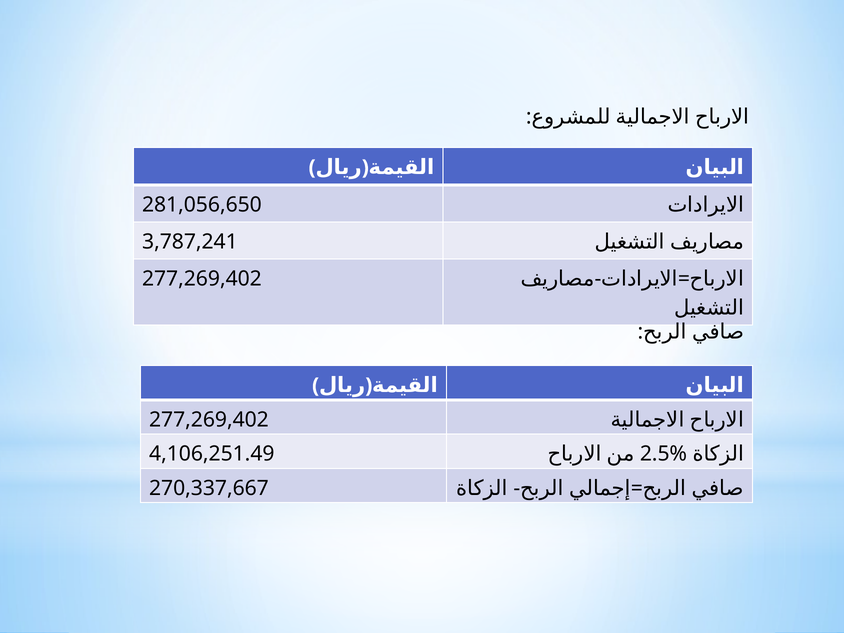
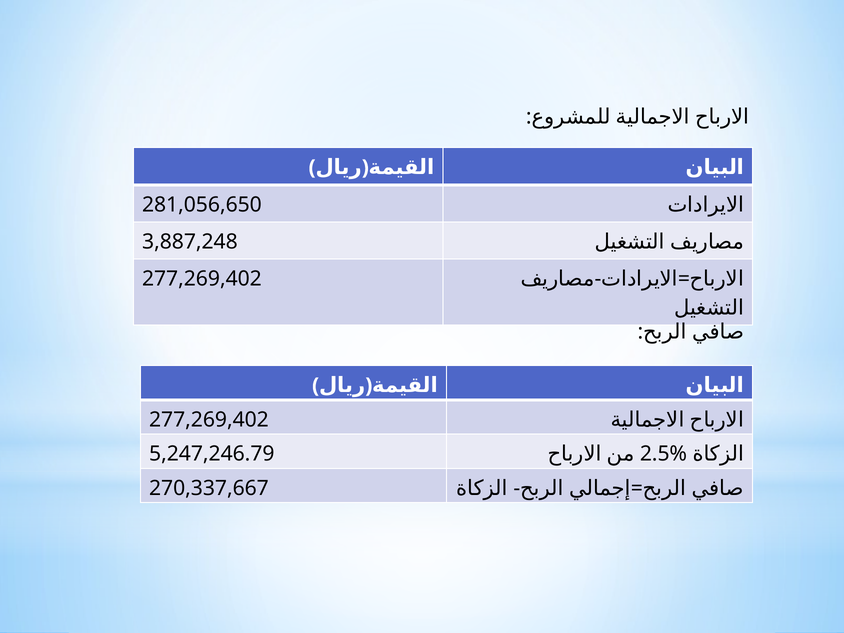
3,787,241: 3,787,241 -> 3,887,248
4,106,251.49: 4,106,251.49 -> 5,247,246.79
